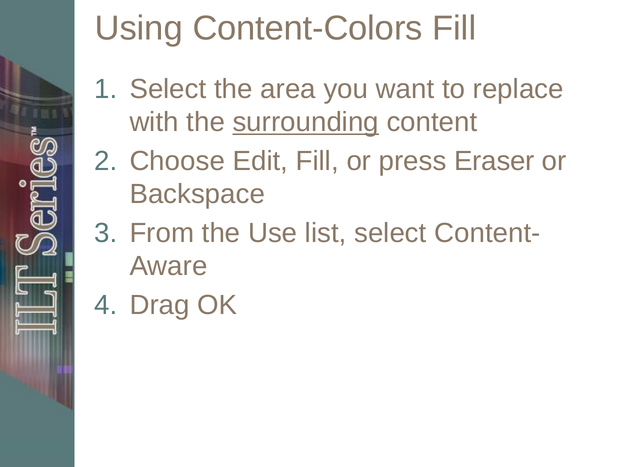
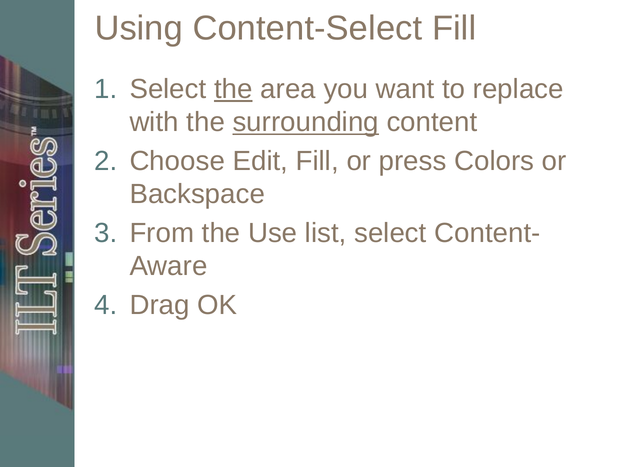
Content-Colors: Content-Colors -> Content-Select
the at (233, 89) underline: none -> present
Eraser: Eraser -> Colors
